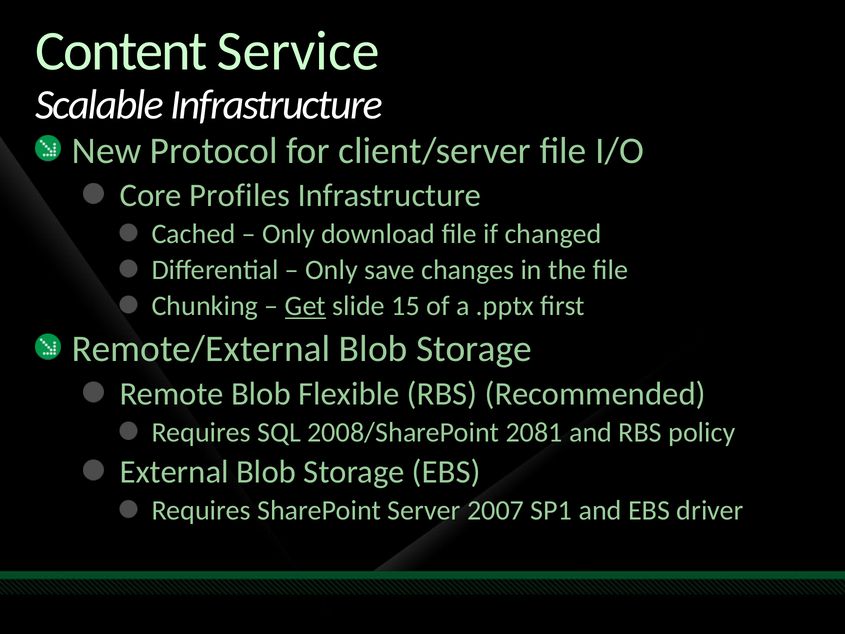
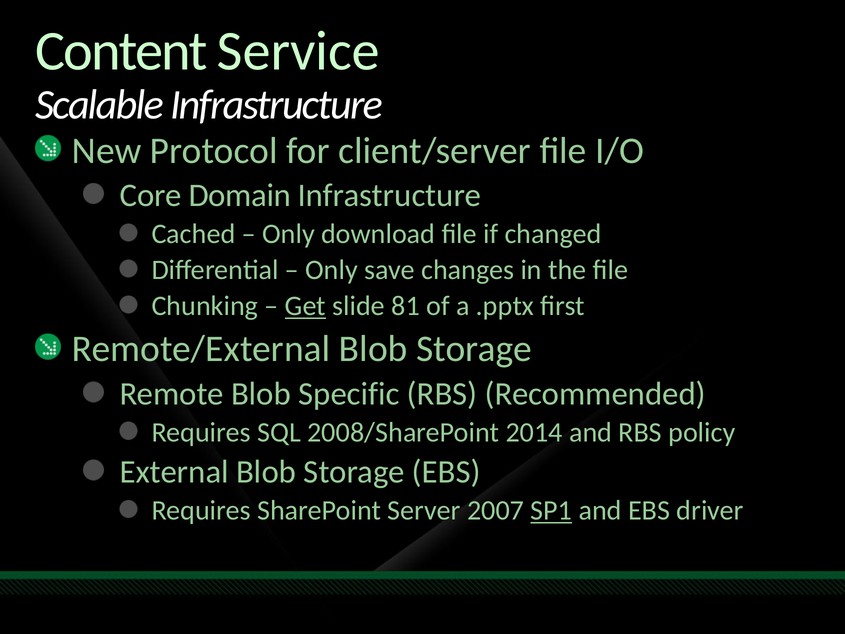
Profiles: Profiles -> Domain
15: 15 -> 81
Flexible: Flexible -> Specific
2081: 2081 -> 2014
SP1 underline: none -> present
